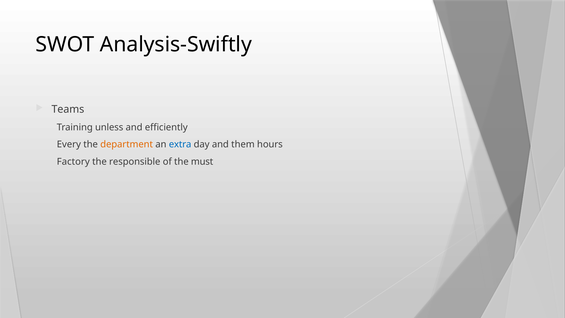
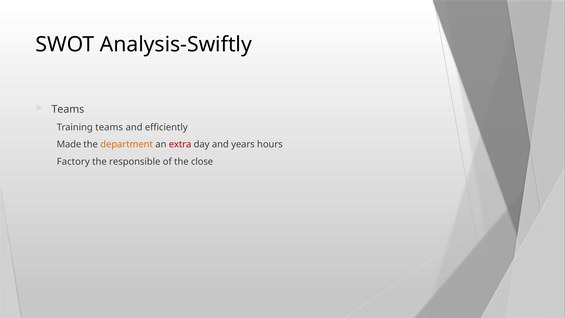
Training unless: unless -> teams
Every: Every -> Made
extra colour: blue -> red
them: them -> years
must: must -> close
